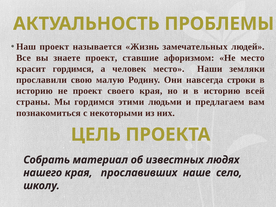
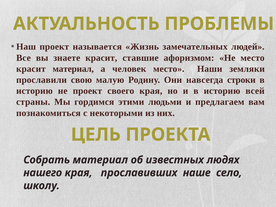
знаете проект: проект -> красит
красит гордимся: гордимся -> материал
